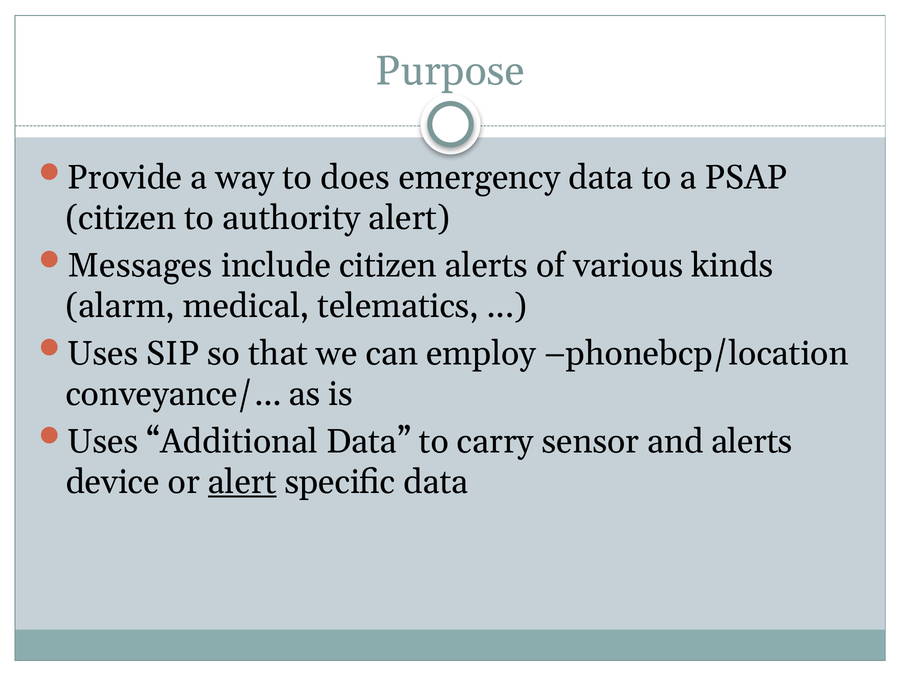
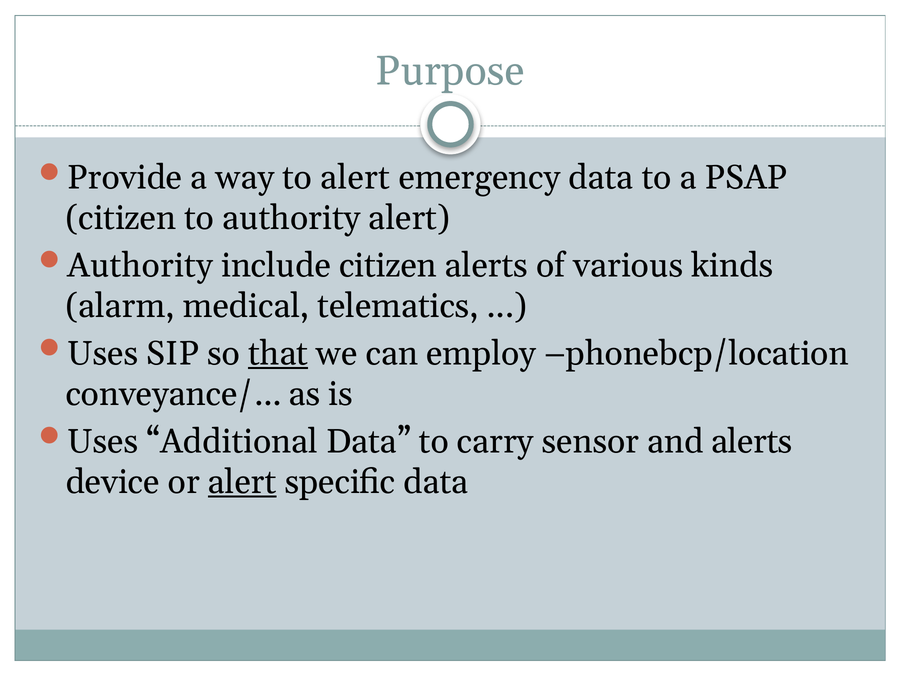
to does: does -> alert
Messages at (140, 265): Messages -> Authority
that underline: none -> present
